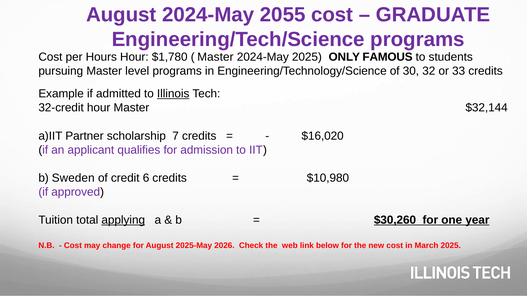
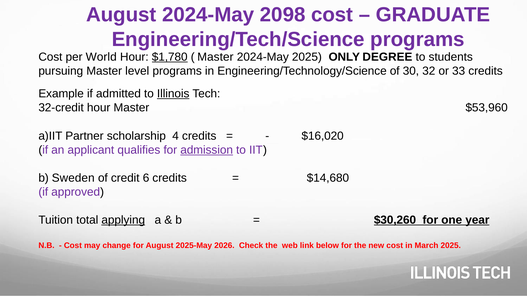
2055: 2055 -> 2098
Hours: Hours -> World
$1,780 underline: none -> present
FAMOUS: FAMOUS -> DEGREE
$32,144: $32,144 -> $53,960
7: 7 -> 4
admission underline: none -> present
$10,980: $10,980 -> $14,680
